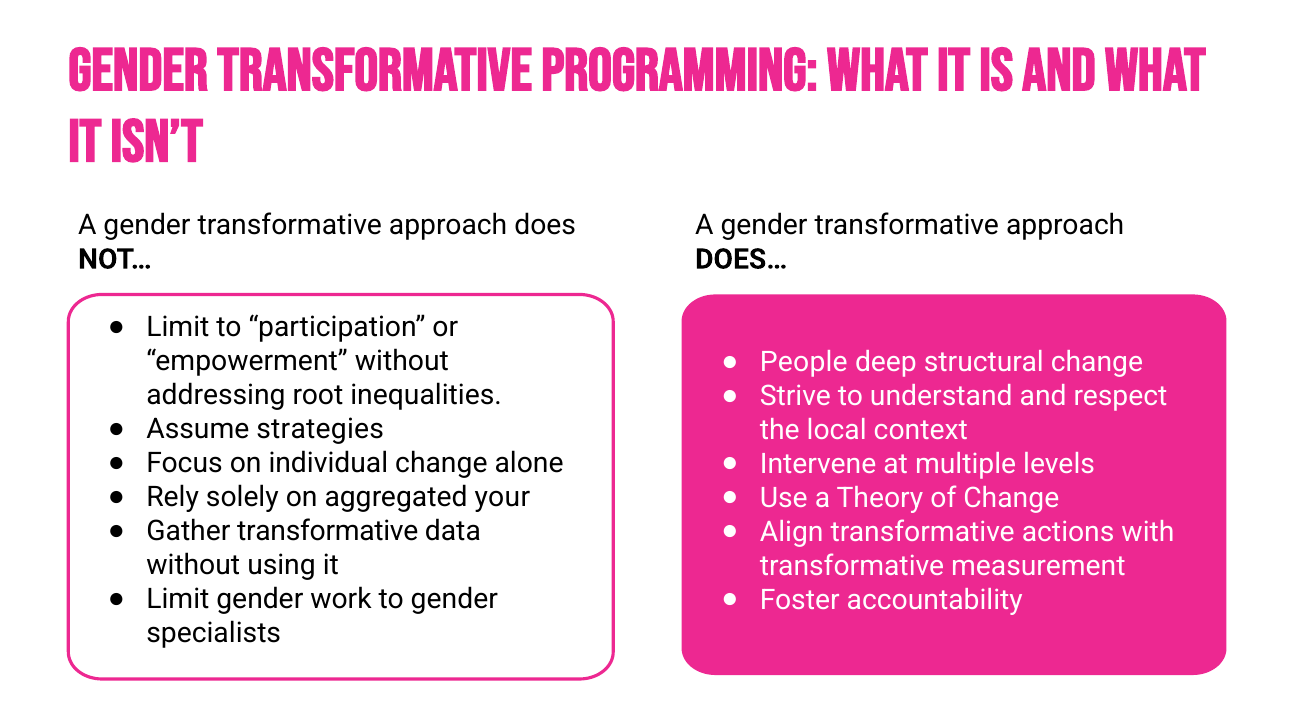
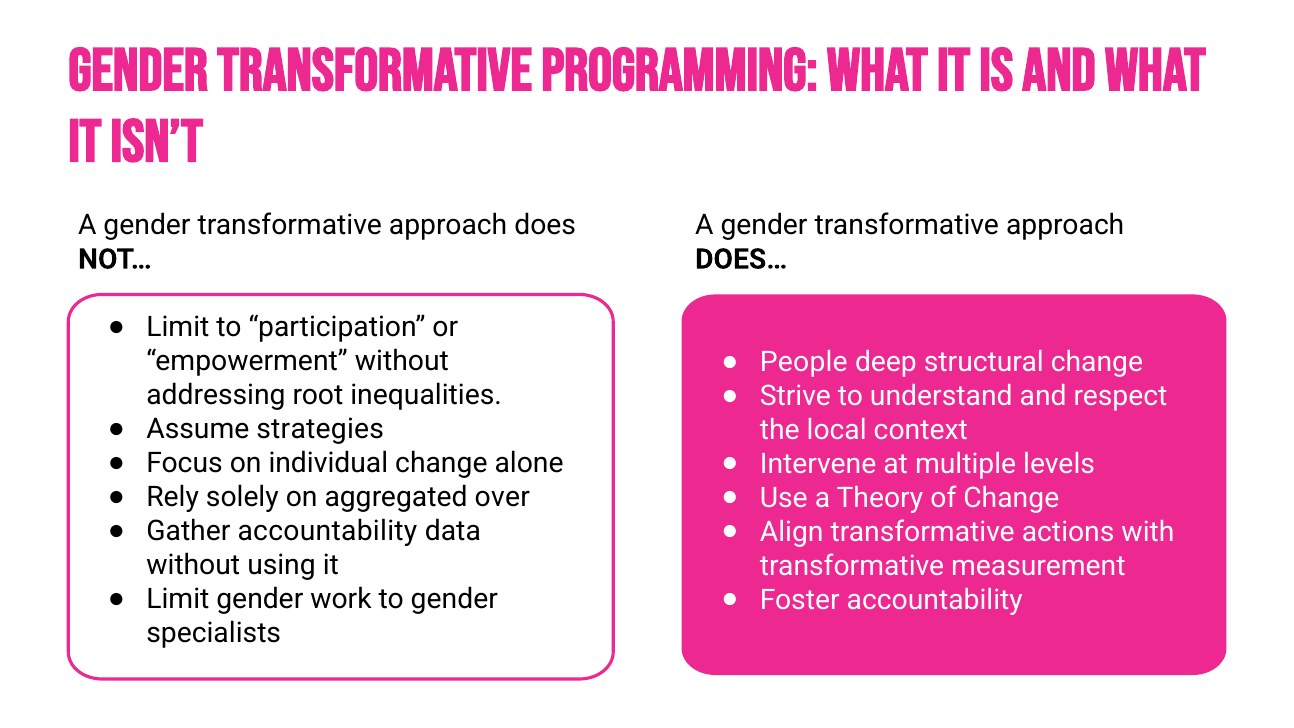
your: your -> over
Gather transformative: transformative -> accountability
